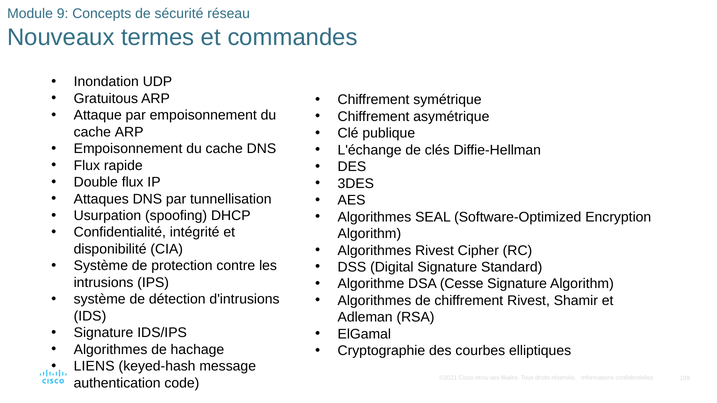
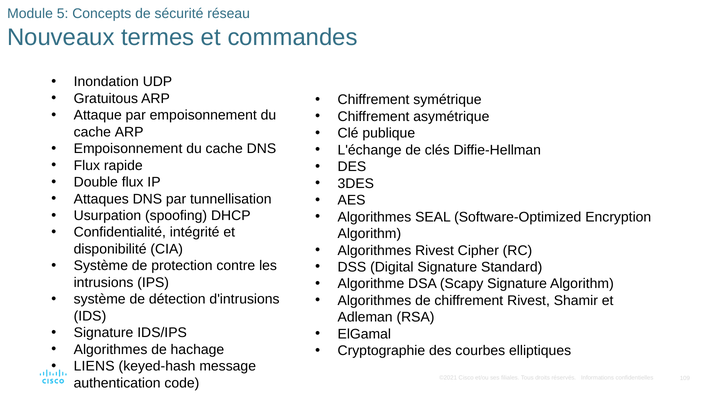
9: 9 -> 5
Cesse: Cesse -> Scapy
